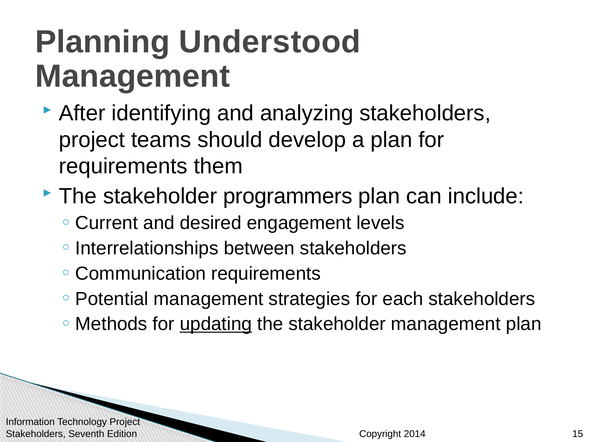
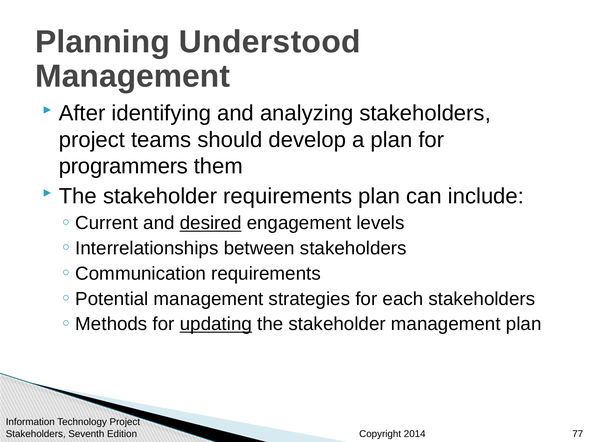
requirements at (123, 166): requirements -> programmers
stakeholder programmers: programmers -> requirements
desired underline: none -> present
15: 15 -> 77
